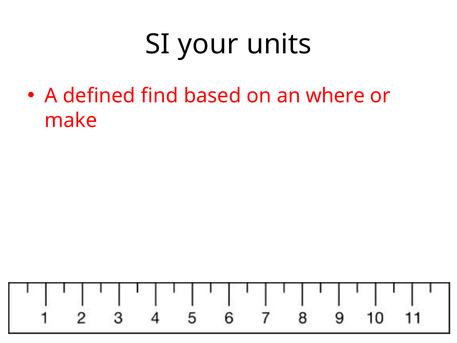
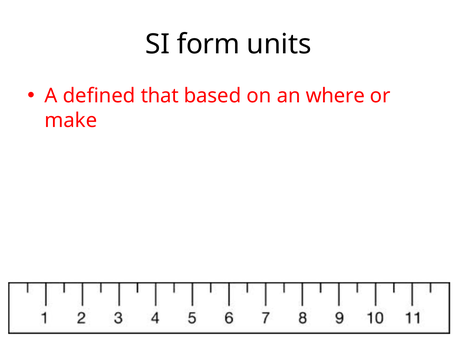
your: your -> form
find: find -> that
